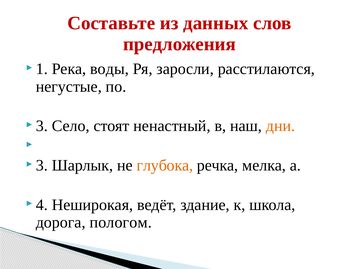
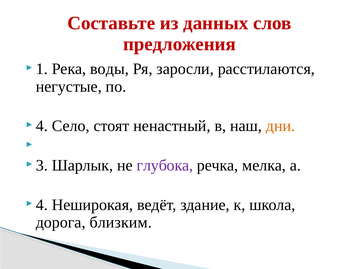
3 at (42, 126): 3 -> 4
глубока colour: orange -> purple
пологом: пологом -> близким
